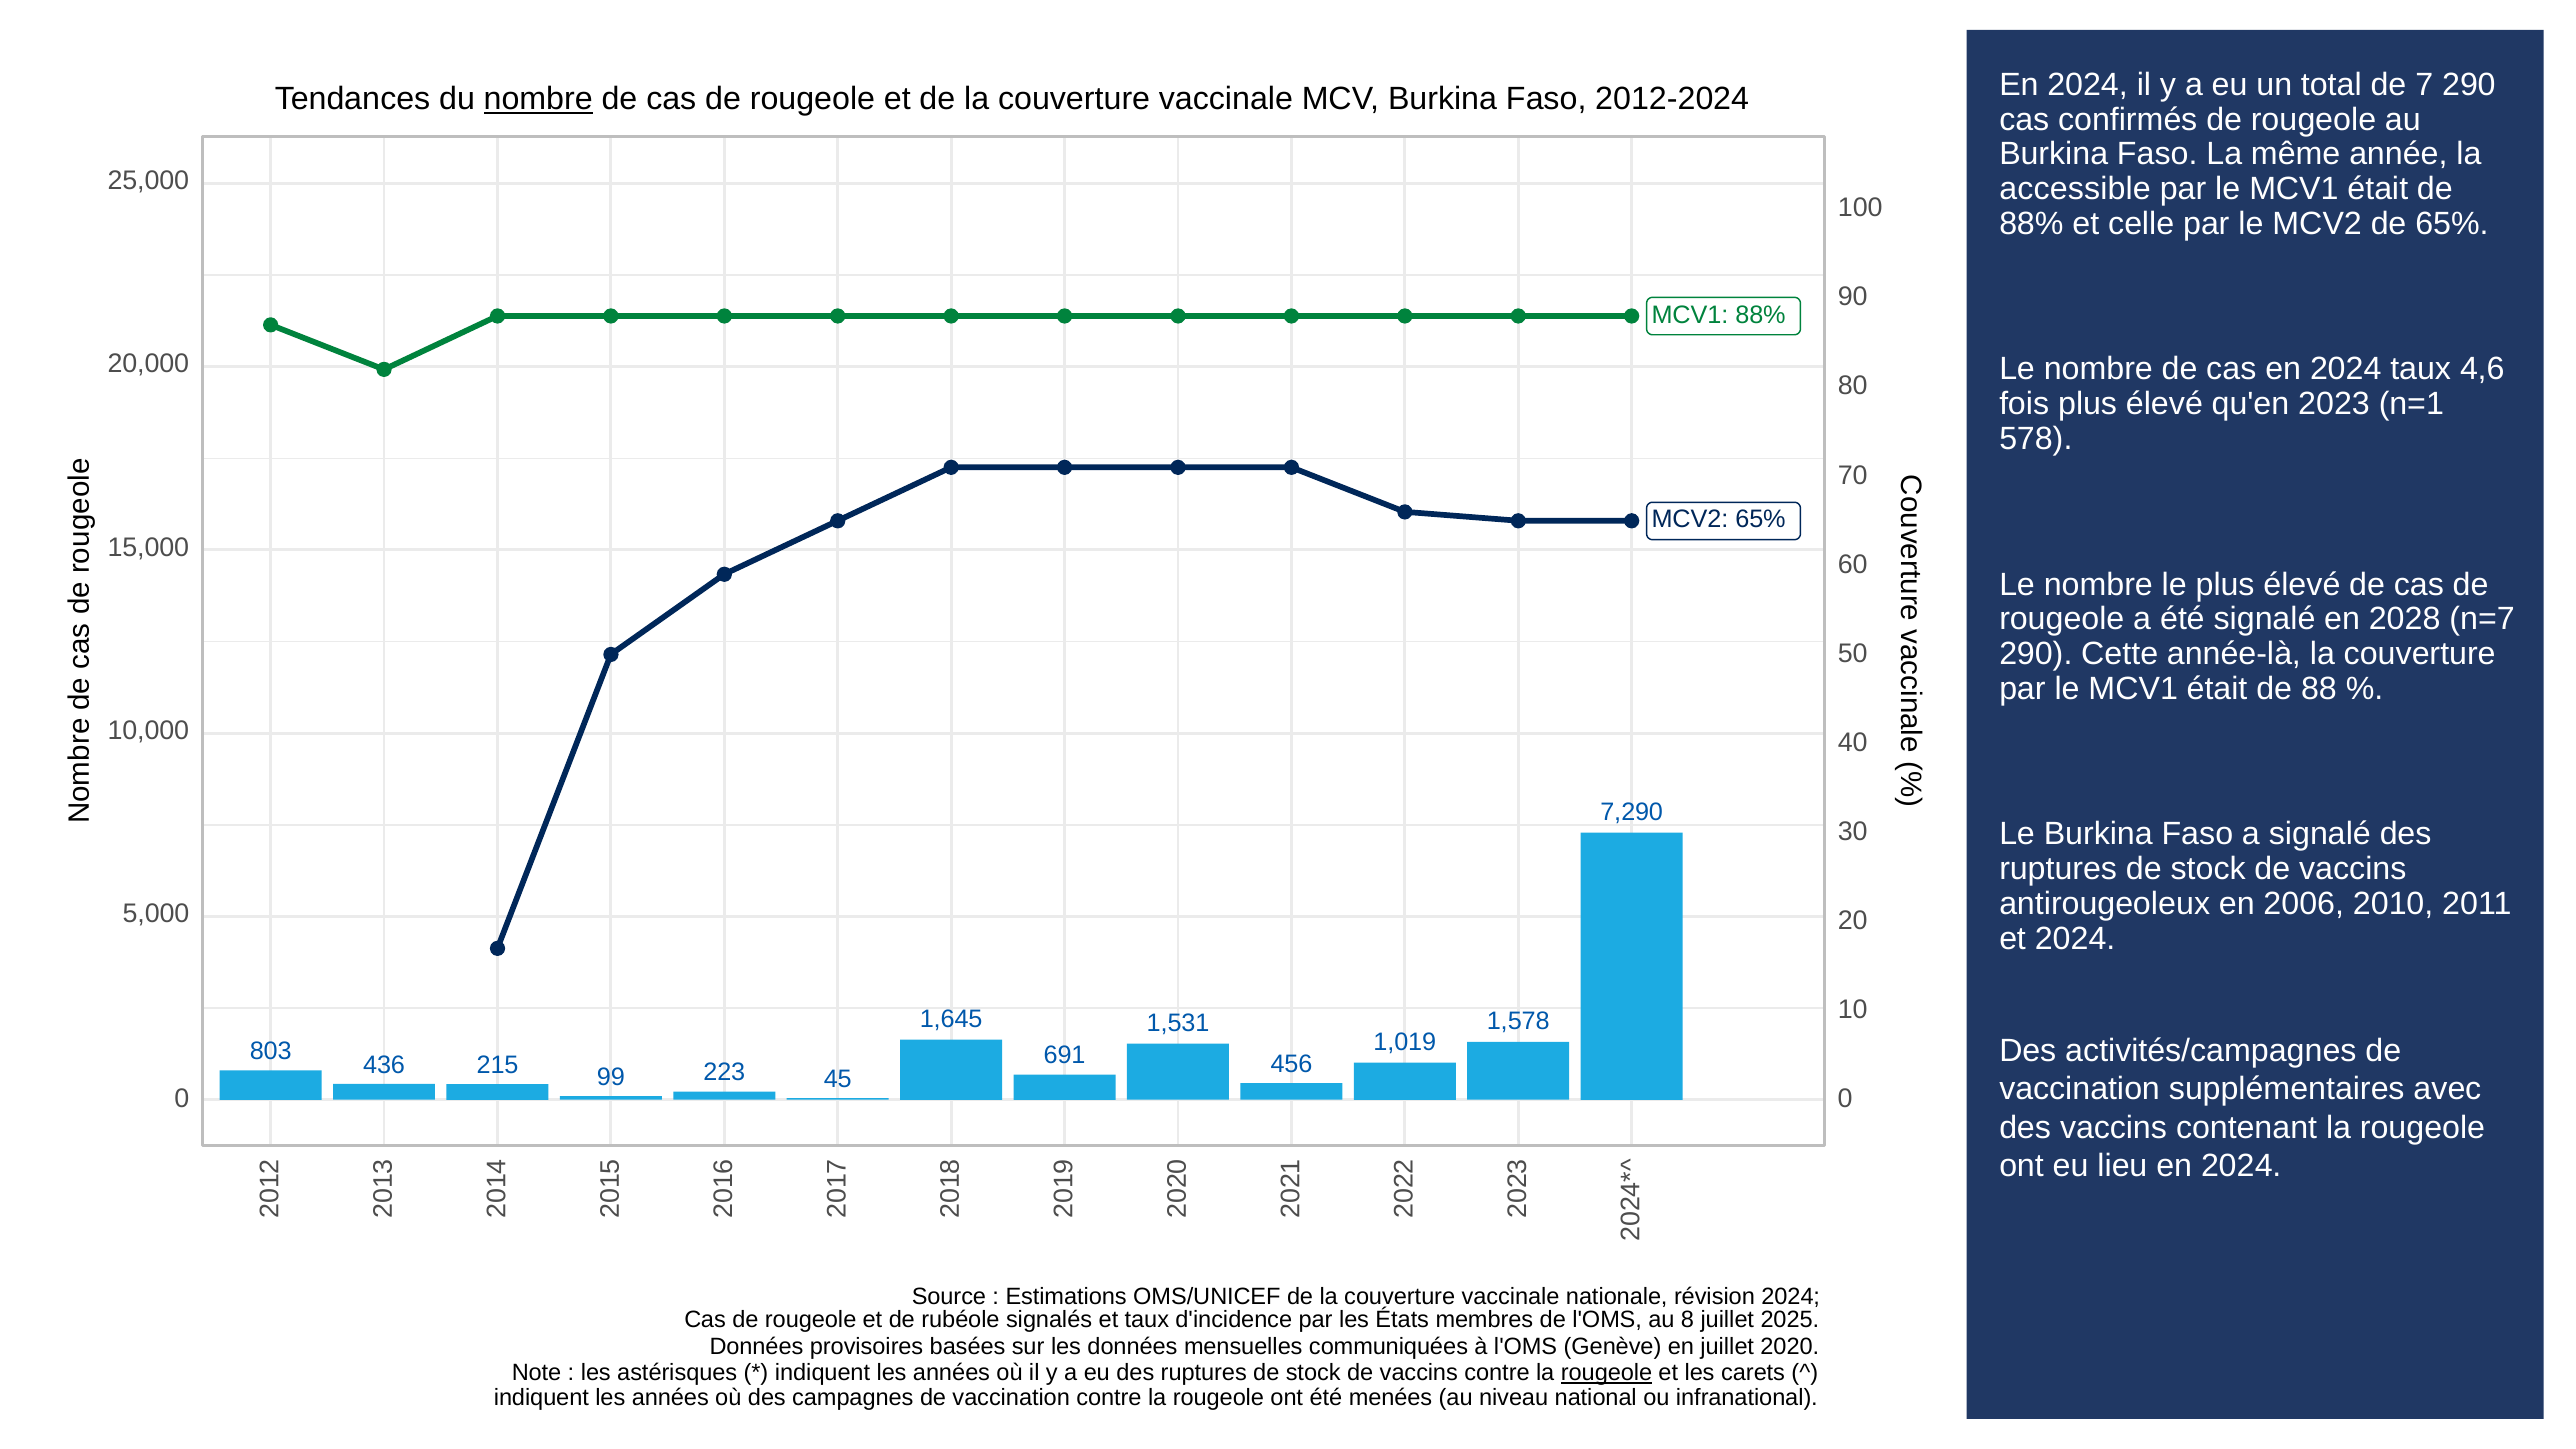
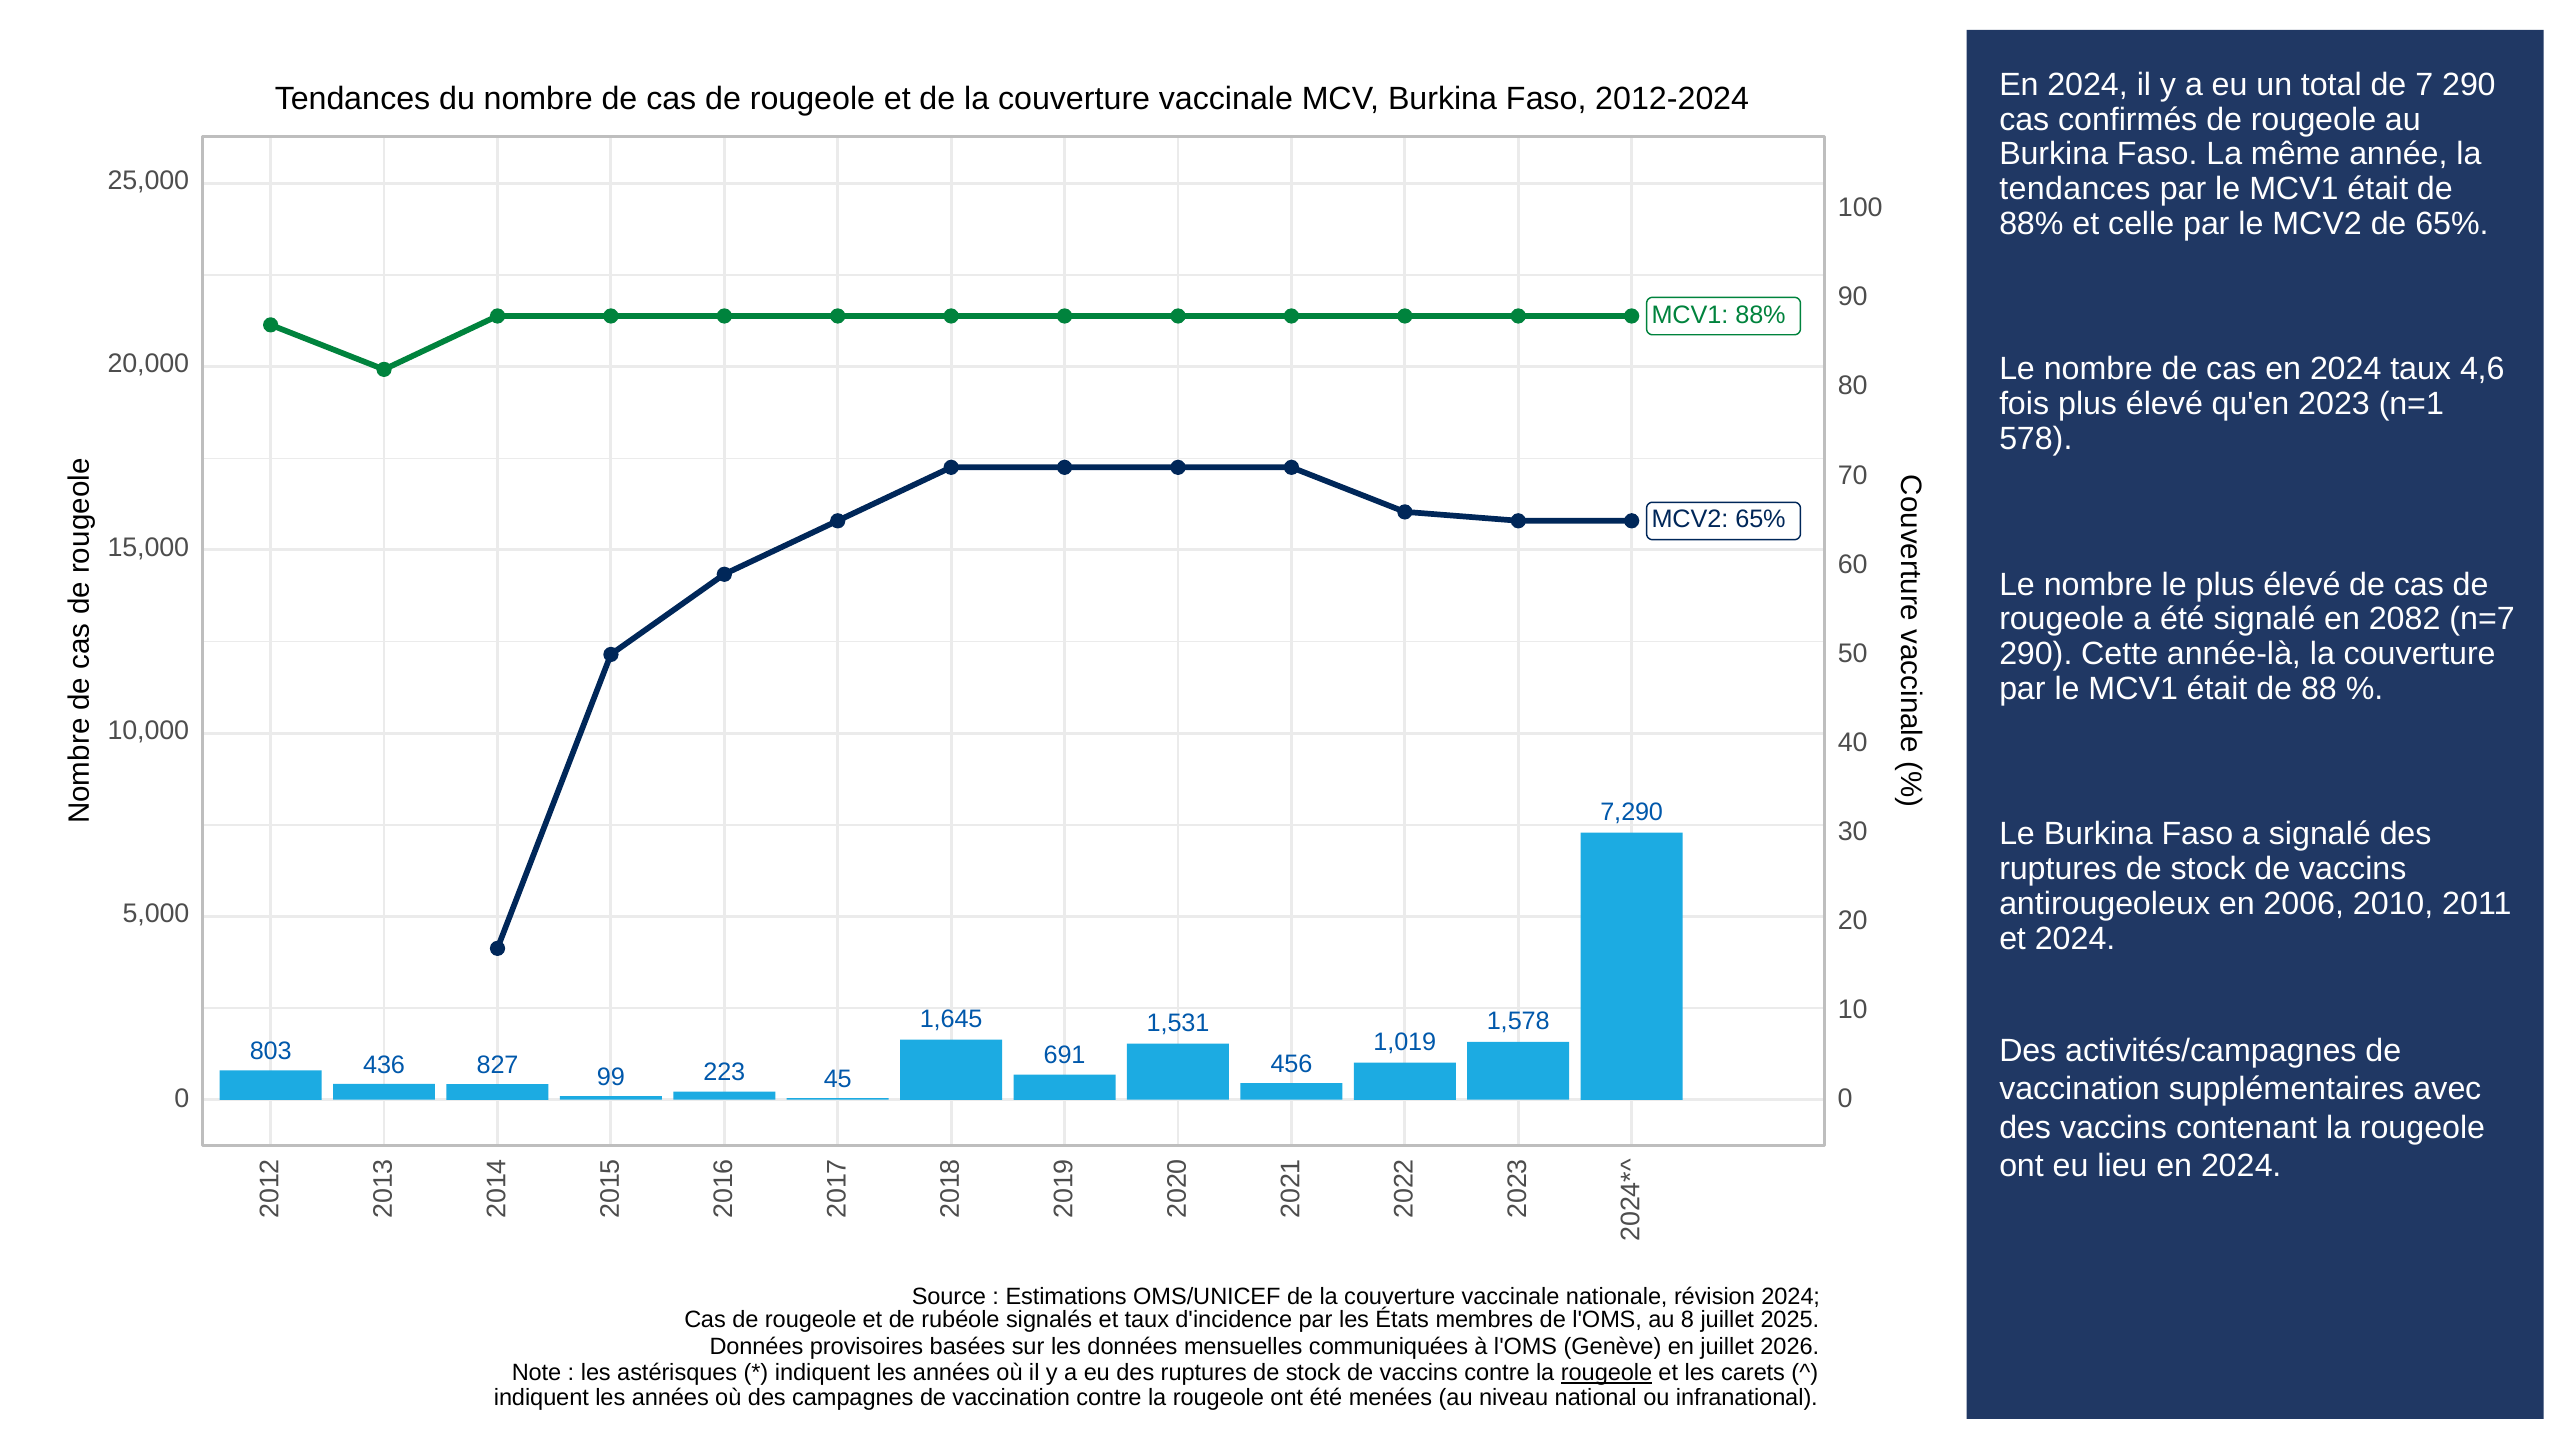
nombre at (538, 99) underline: present -> none
accessible at (2075, 189): accessible -> tendances
2028: 2028 -> 2082
215: 215 -> 827
2020: 2020 -> 2026
